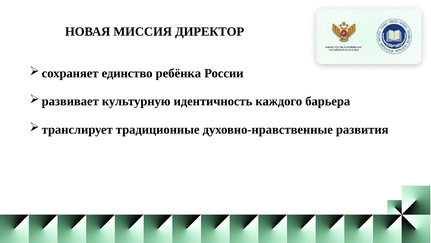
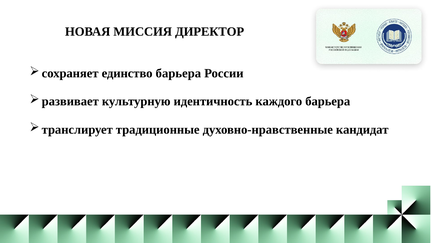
единство ребёнка: ребёнка -> барьера
развития: развития -> кандидат
